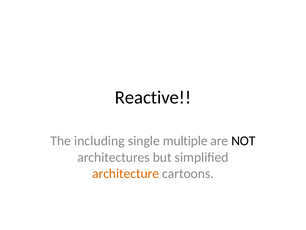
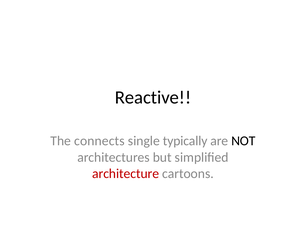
including: including -> connects
multiple: multiple -> typically
architecture colour: orange -> red
